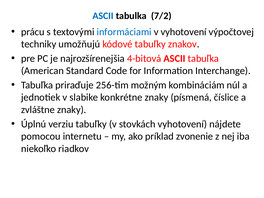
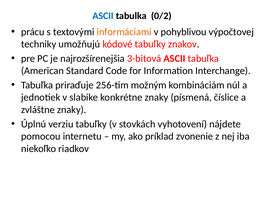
7/2: 7/2 -> 0/2
informáciami colour: blue -> orange
v vyhotovení: vyhotovení -> pohyblivou
4-bitová: 4-bitová -> 3-bitová
